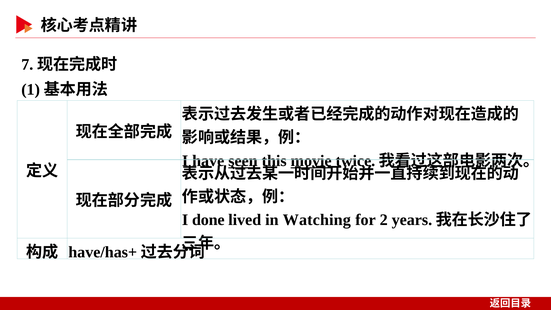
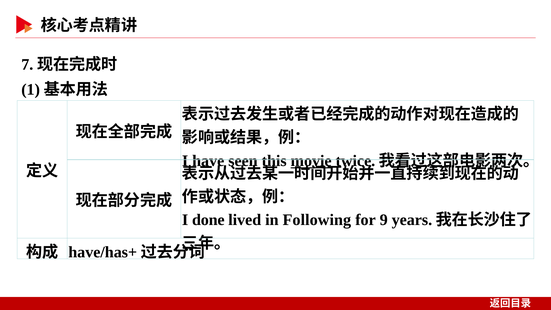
seen underline: present -> none
Watching: Watching -> Following
2: 2 -> 9
